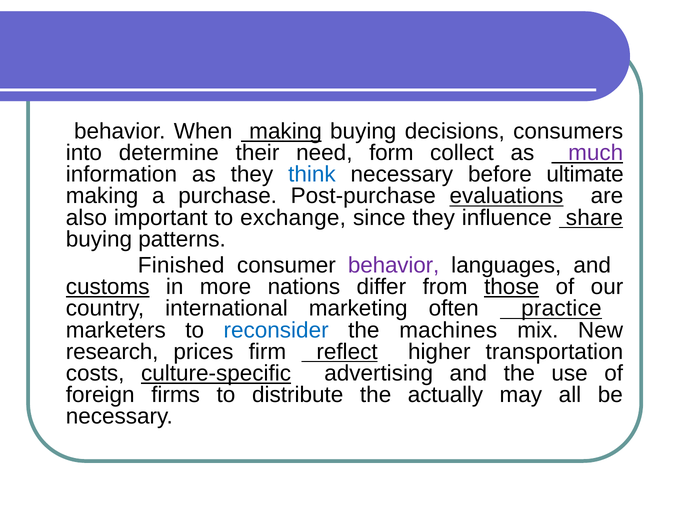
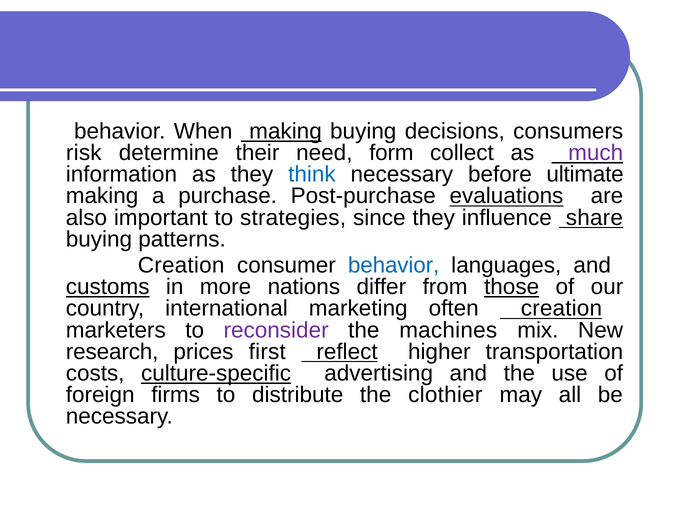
into: into -> risk
exchange: exchange -> strategies
Finished at (181, 265): Finished -> Creation
behavior at (394, 265) colour: purple -> blue
often practice: practice -> creation
reconsider colour: blue -> purple
firm: firm -> first
actually: actually -> clothier
